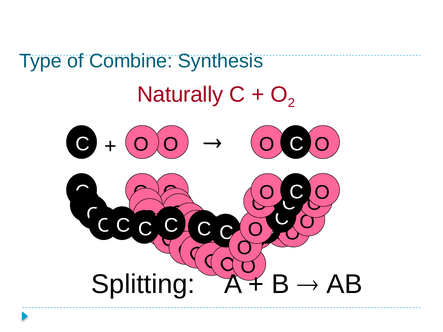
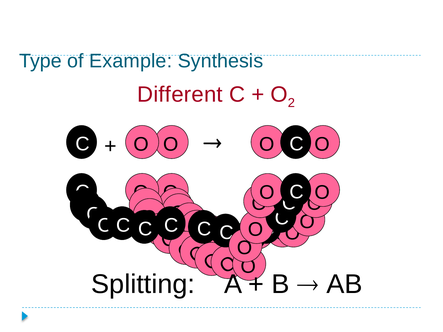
Combine: Combine -> Example
Naturally: Naturally -> Different
